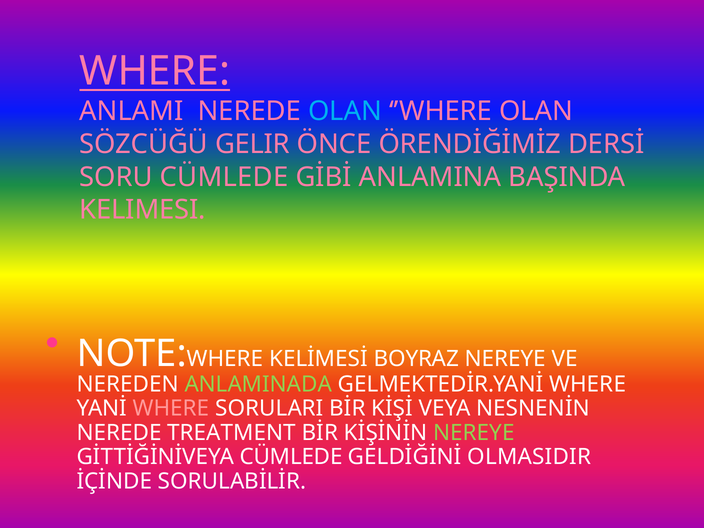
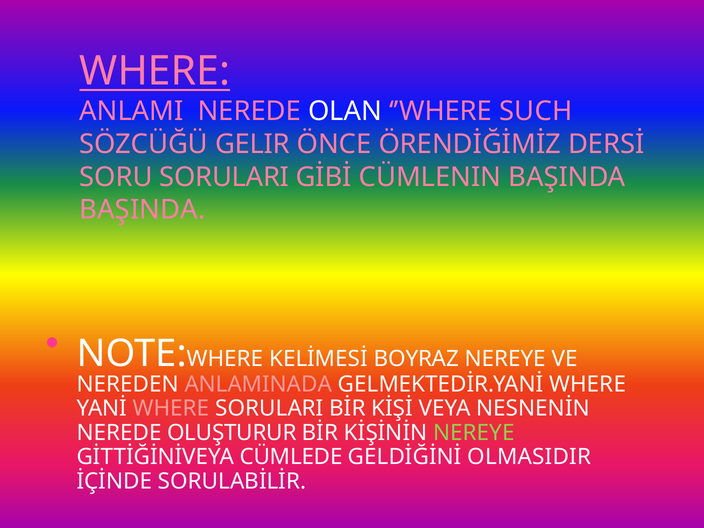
OLAN at (345, 111) colour: light blue -> white
’WHERE OLAN: OLAN -> SUCH
SORU CÜMLEDE: CÜMLEDE -> SORULARI
ANLAMINA: ANLAMINA -> CÜMLENIN
KELIMESI at (143, 210): KELIMESI -> BAŞINDA
ANLAMINADA colour: light green -> pink
TREATMENT: TREATMENT -> OLUŞTURUR
